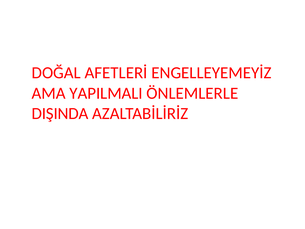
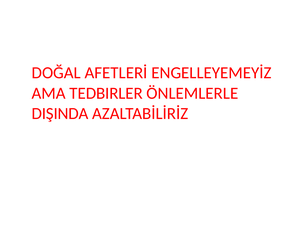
YAPILMALI: YAPILMALI -> TEDBIRLER
